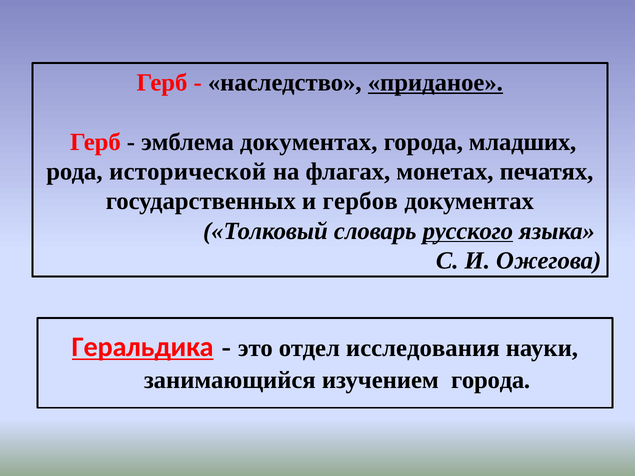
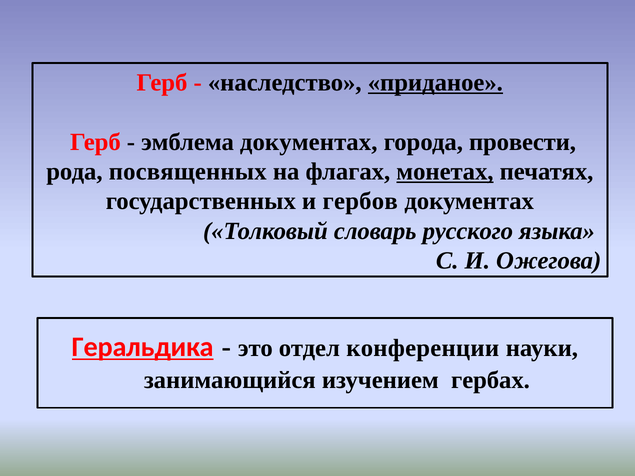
младших: младших -> провести
исторической: исторической -> посвященных
монетах underline: none -> present
русского underline: present -> none
исследования: исследования -> конференции
изучением города: города -> гербах
